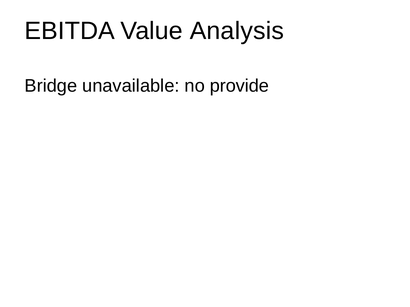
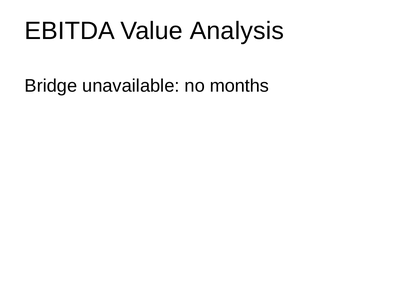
provide: provide -> months
